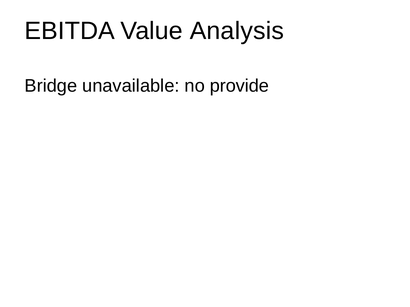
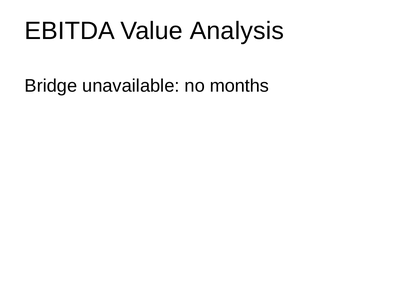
provide: provide -> months
